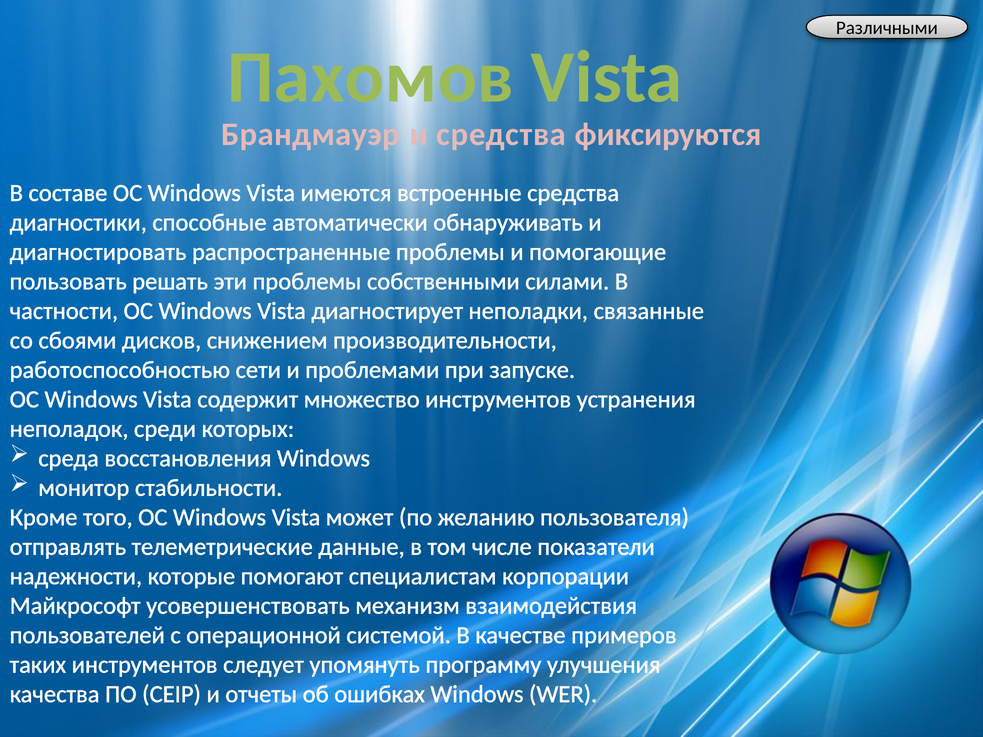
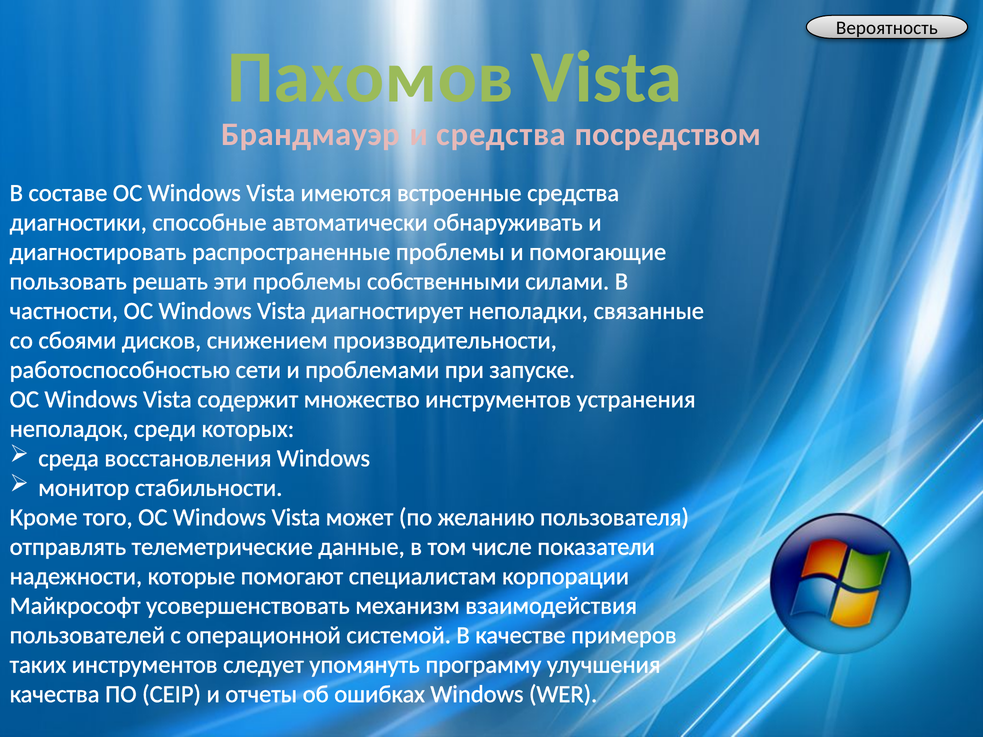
Различными: Различными -> Вероятность
фиксируются: фиксируются -> посредством
